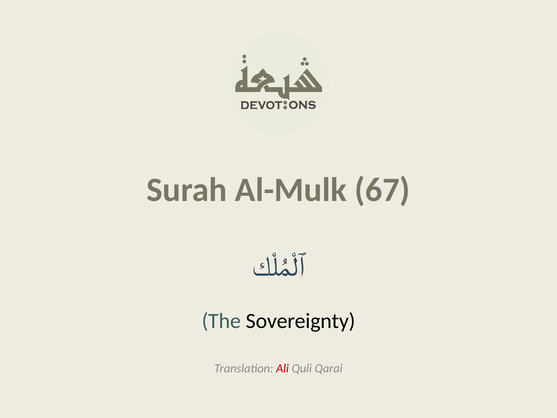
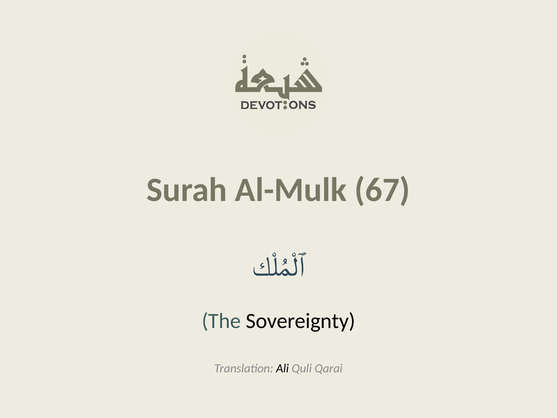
Ali colour: red -> black
